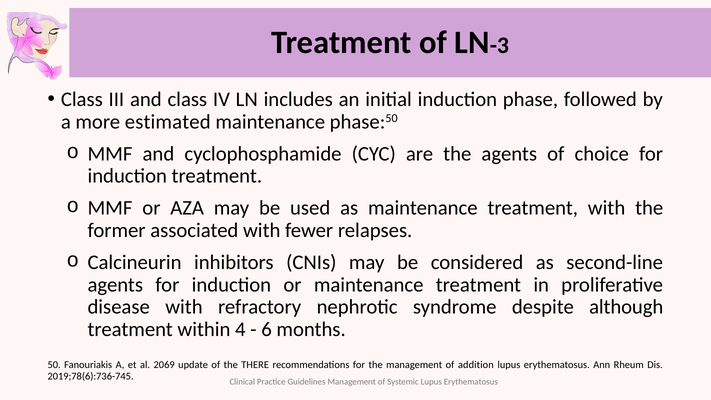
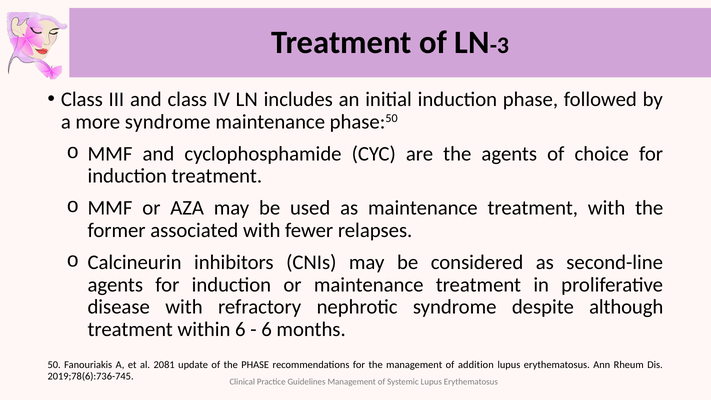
more estimated: estimated -> syndrome
within 4: 4 -> 6
2069: 2069 -> 2081
the THERE: THERE -> PHASE
